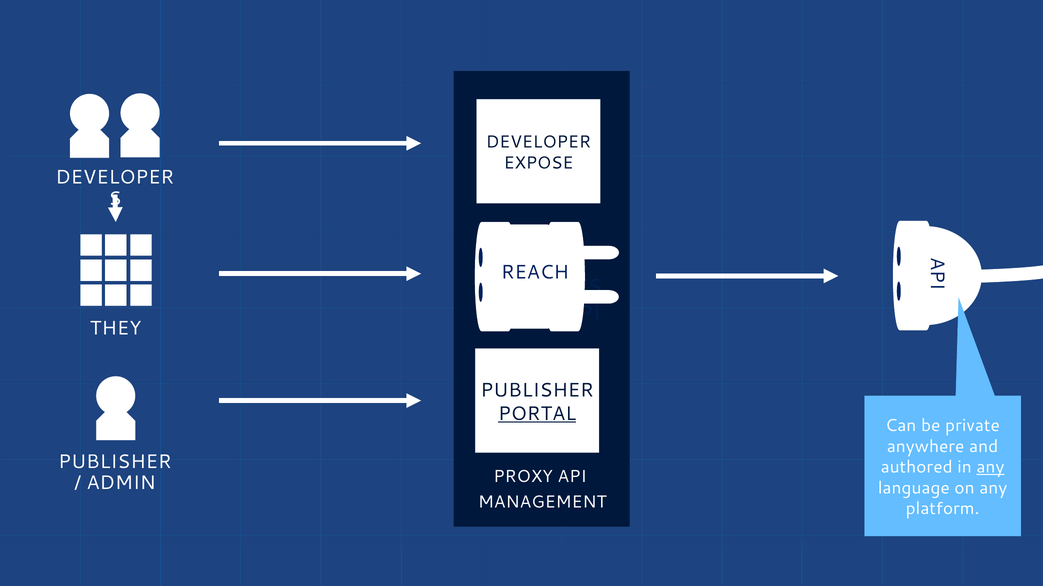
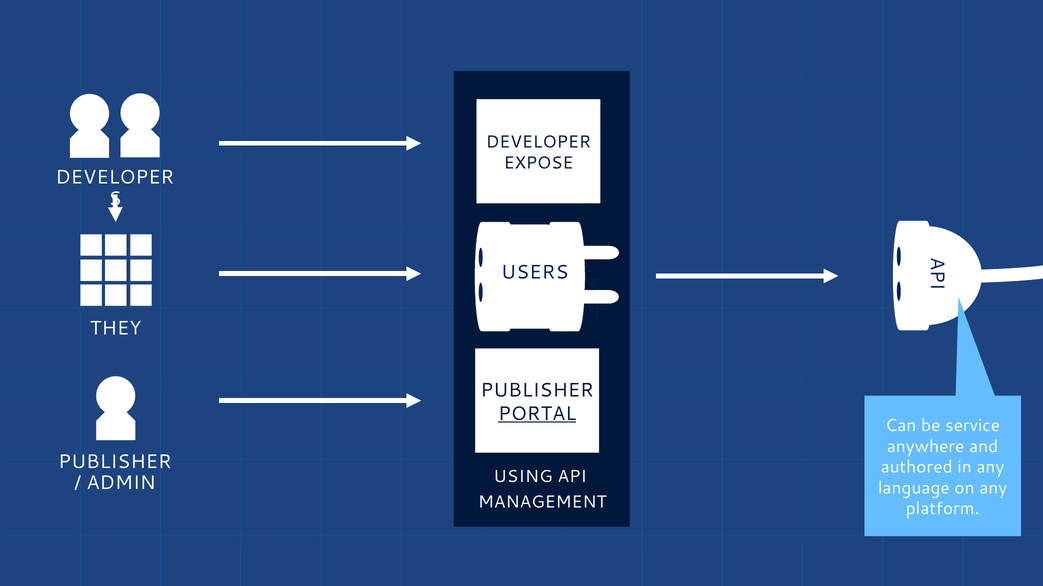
REACH: REACH -> USERS
private: private -> service
any at (990, 468) underline: present -> none
PROXY: PROXY -> USING
